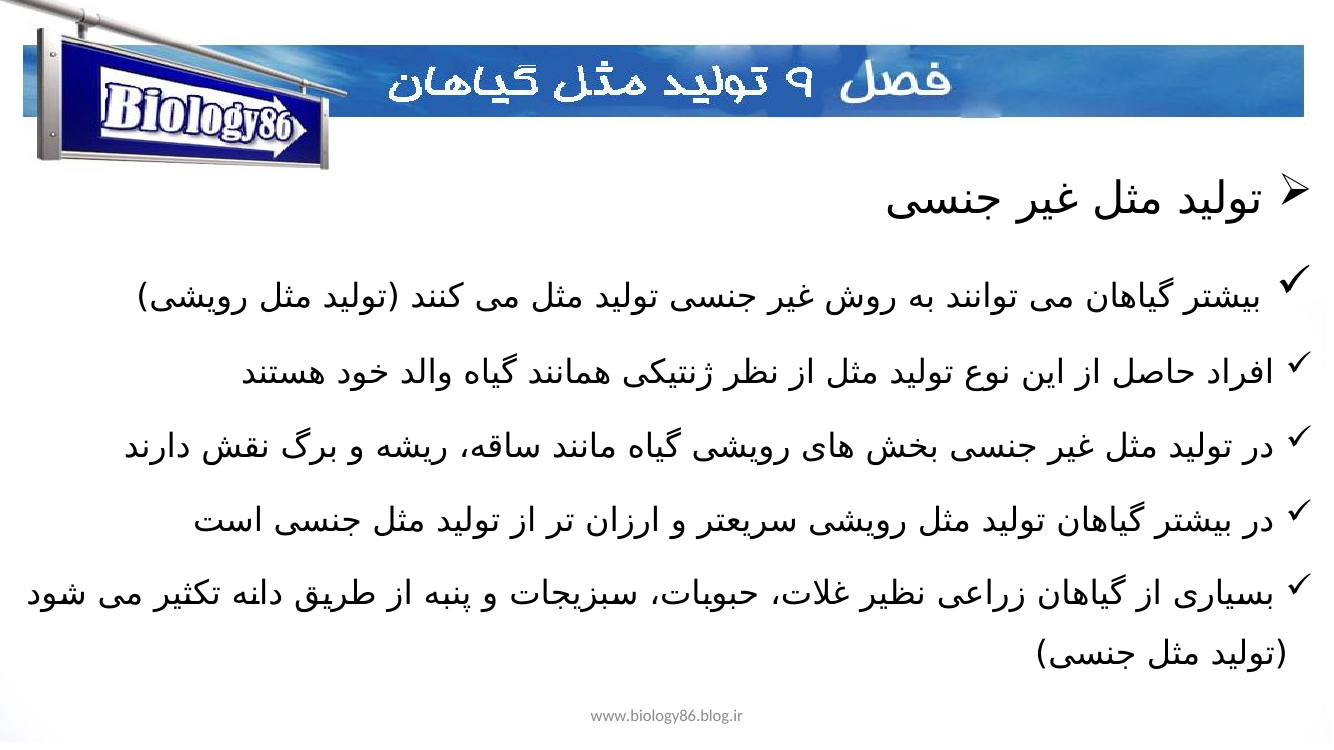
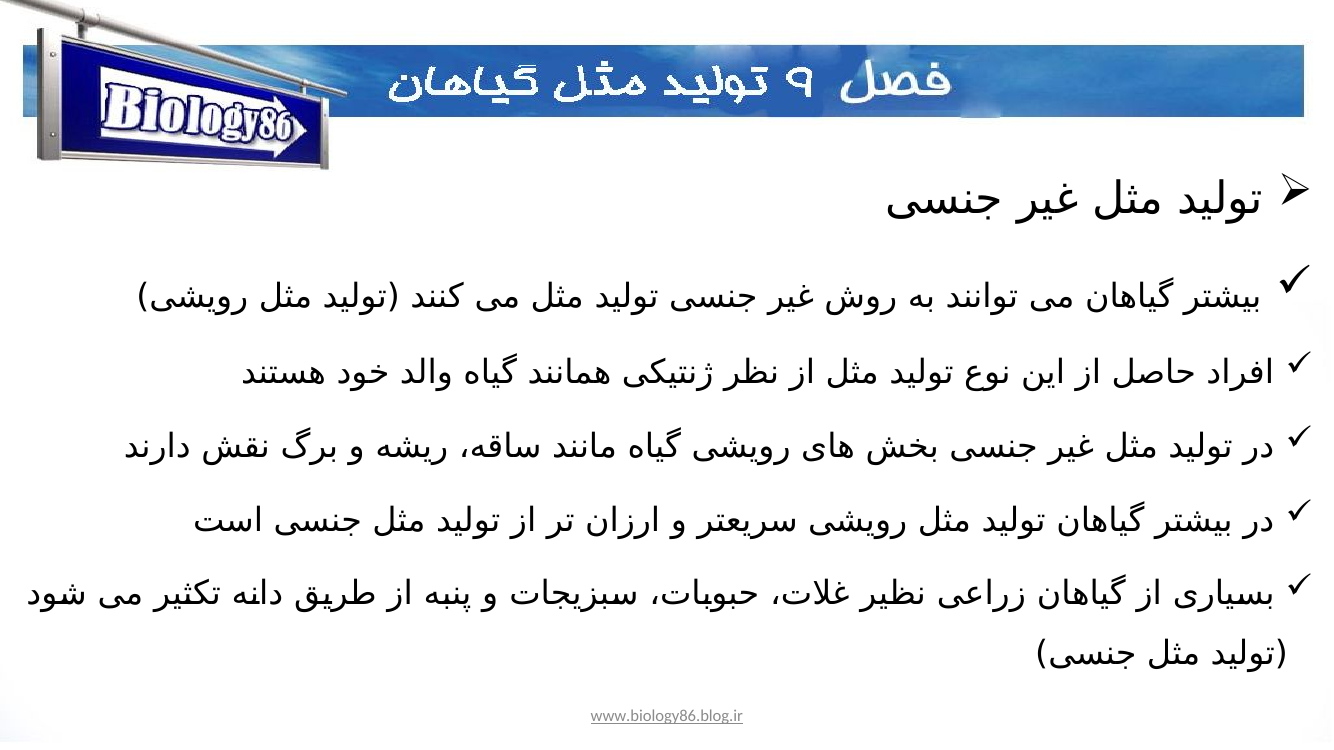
www.biology86.blog.ir underline: none -> present
